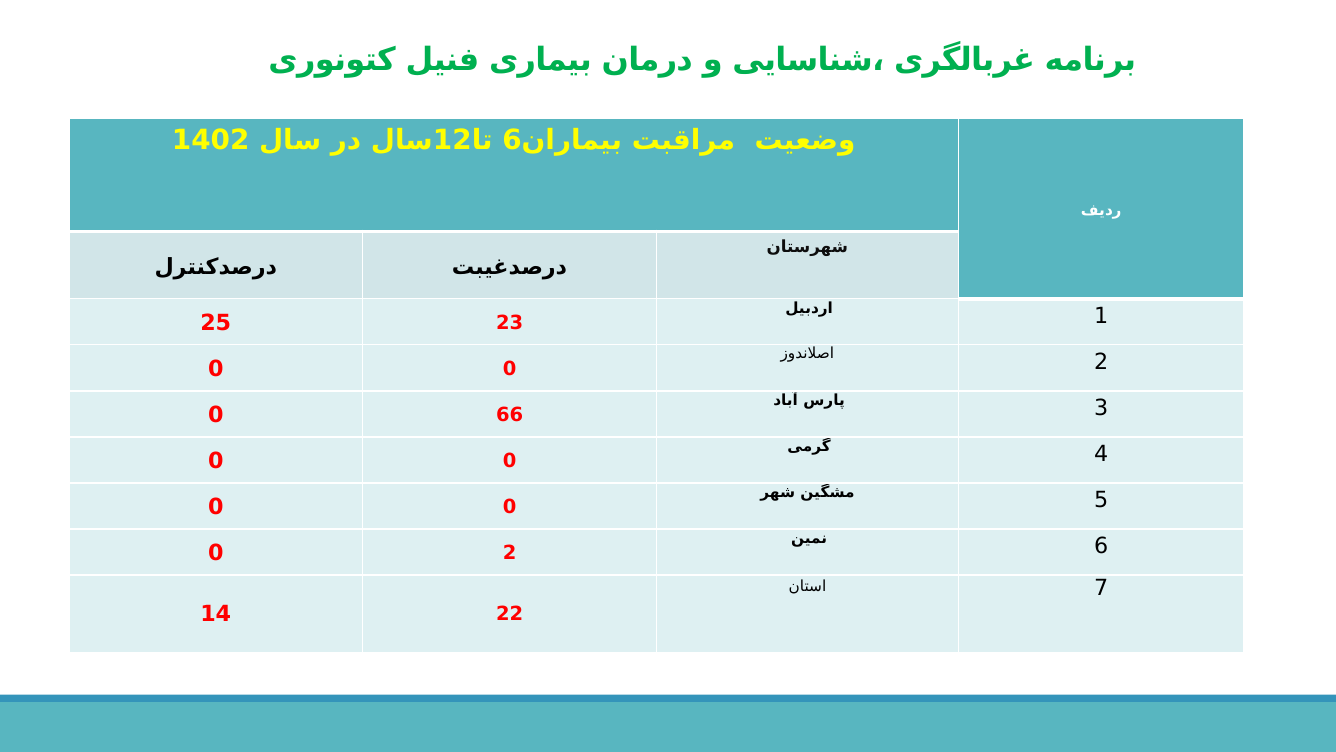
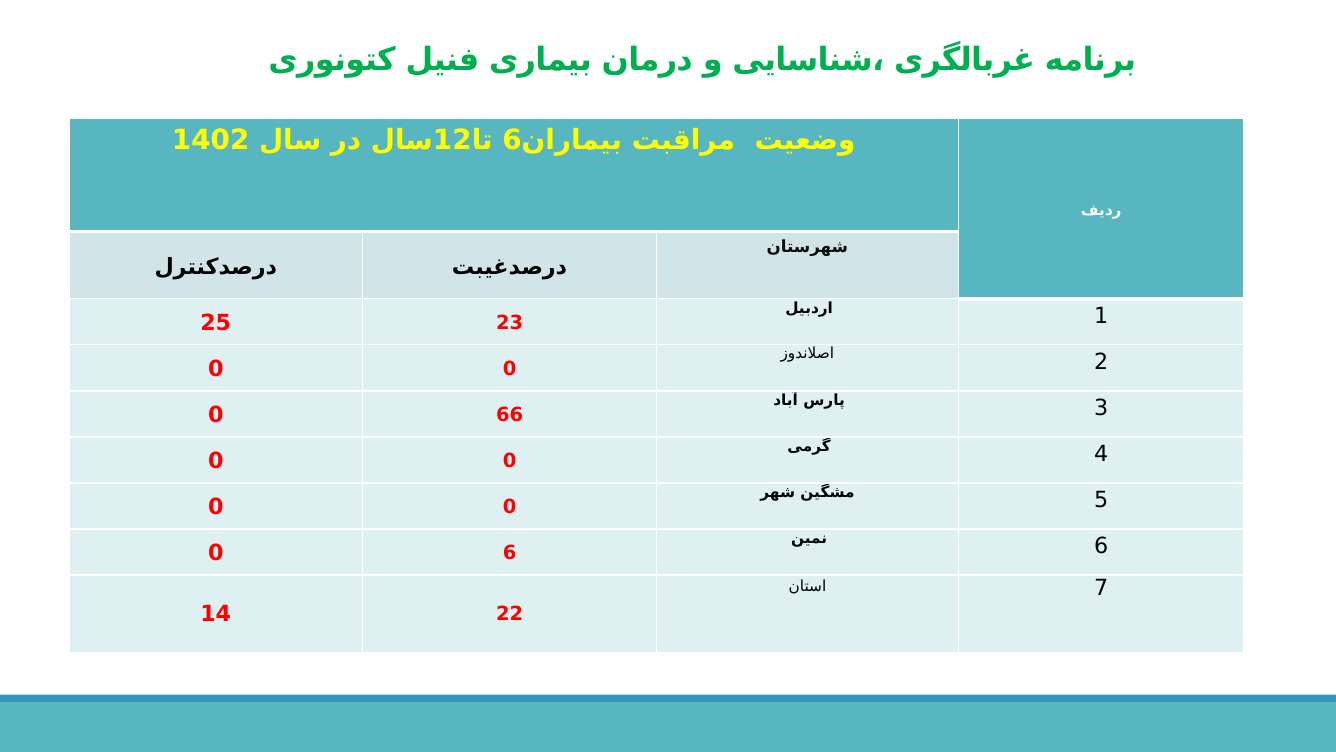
0 2: 2 -> 6
